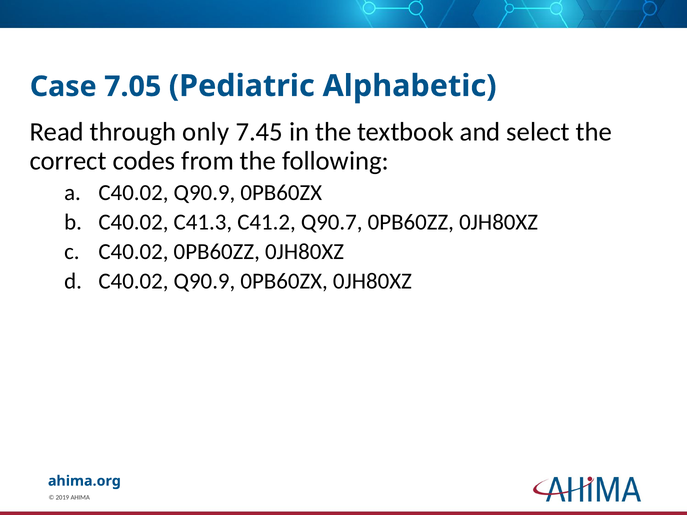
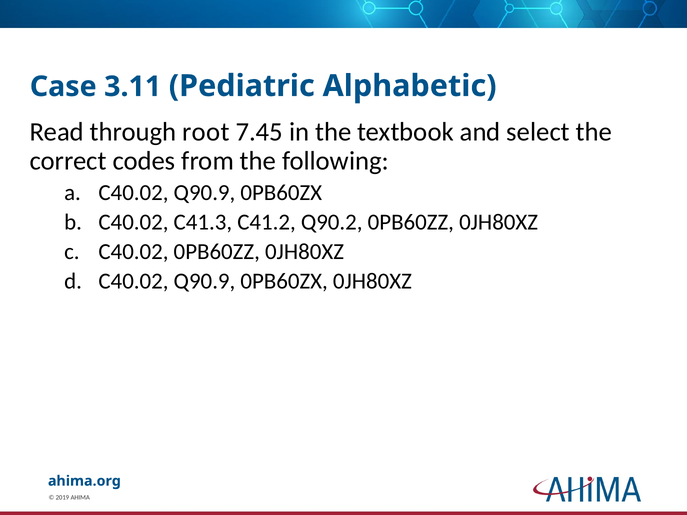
7.05: 7.05 -> 3.11
only: only -> root
Q90.7: Q90.7 -> Q90.2
